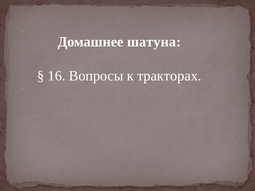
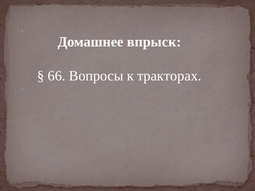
шатуна: шатуна -> впрыск
16: 16 -> 66
